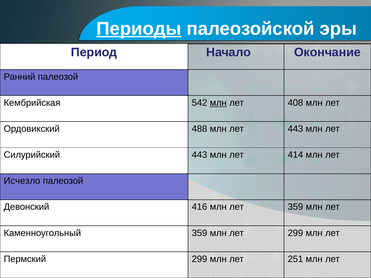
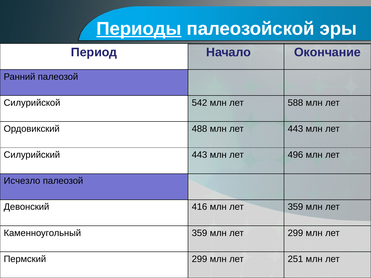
Кембрийская: Кембрийская -> Силурийской
млн at (218, 103) underline: present -> none
408: 408 -> 588
414: 414 -> 496
